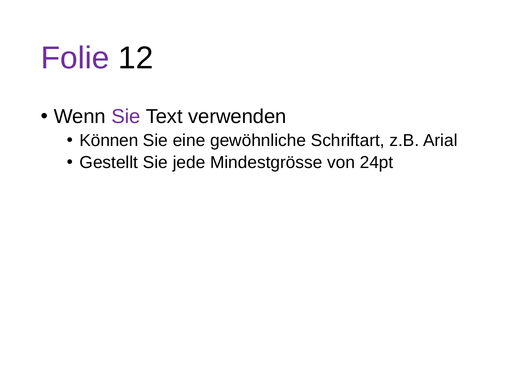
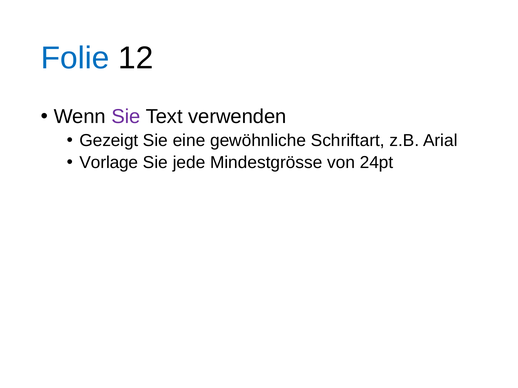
Folie colour: purple -> blue
Können: Können -> Gezeigt
Gestellt: Gestellt -> Vorlage
